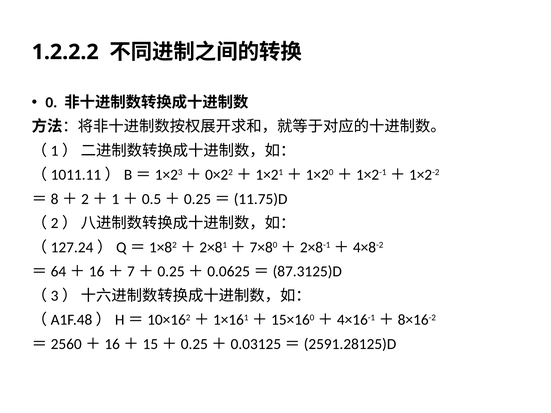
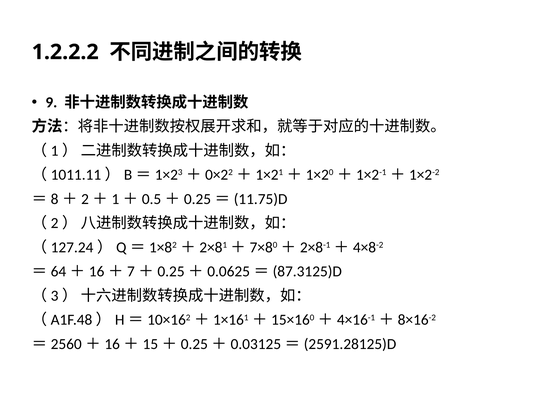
0: 0 -> 9
